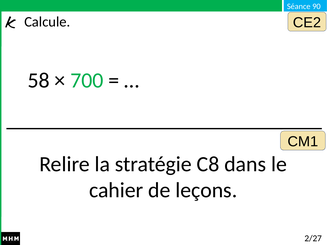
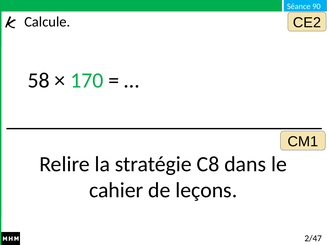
700: 700 -> 170
2/27: 2/27 -> 2/47
